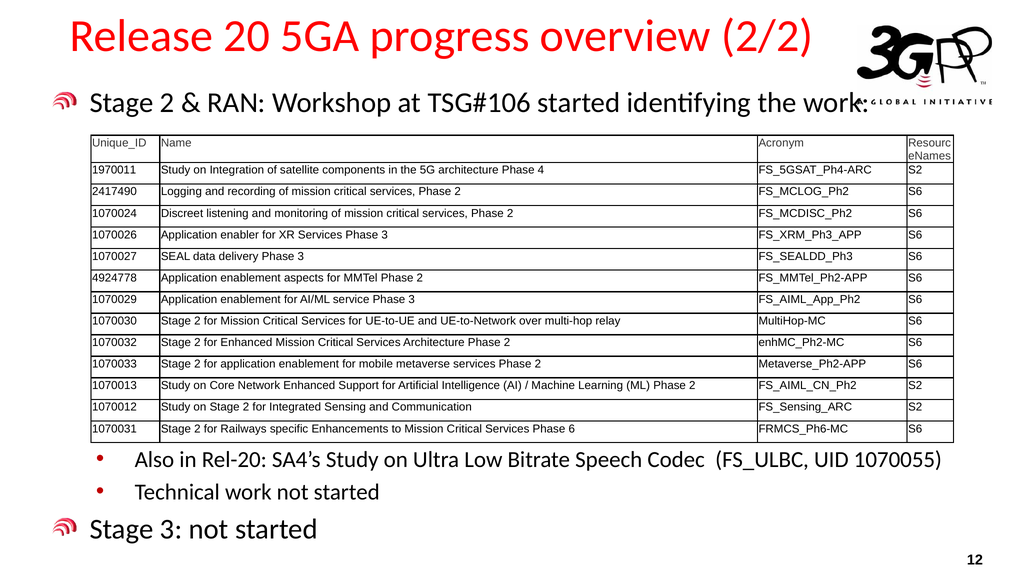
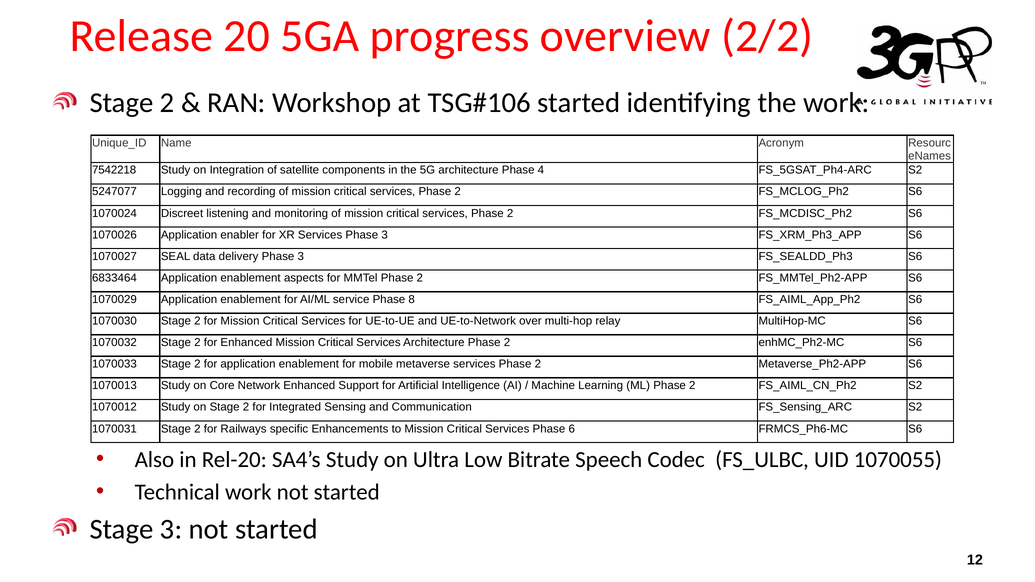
1970011: 1970011 -> 7542218
2417490: 2417490 -> 5247077
4924778: 4924778 -> 6833464
service Phase 3: 3 -> 8
